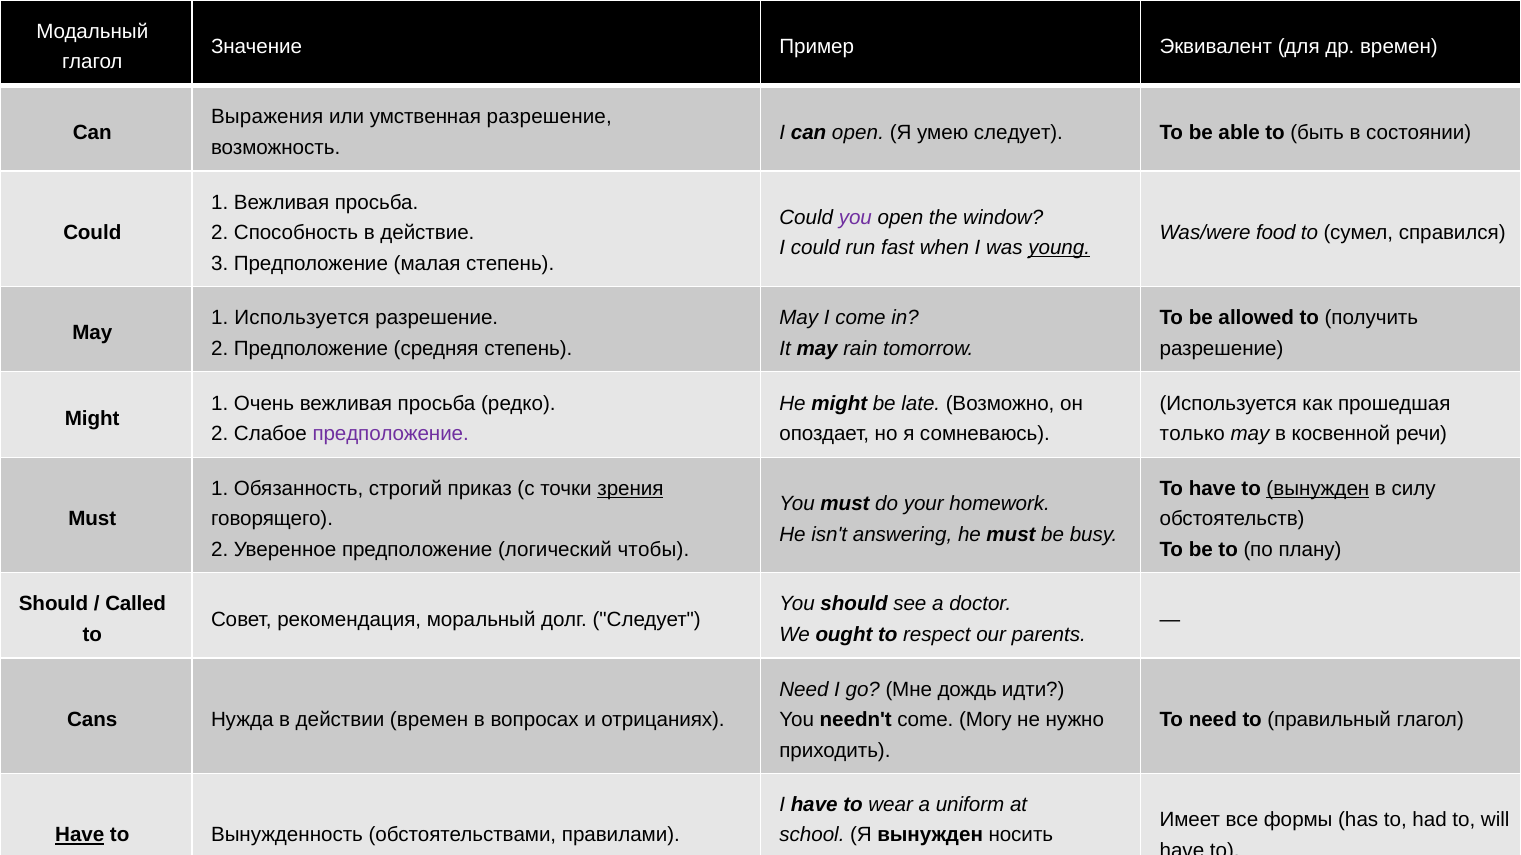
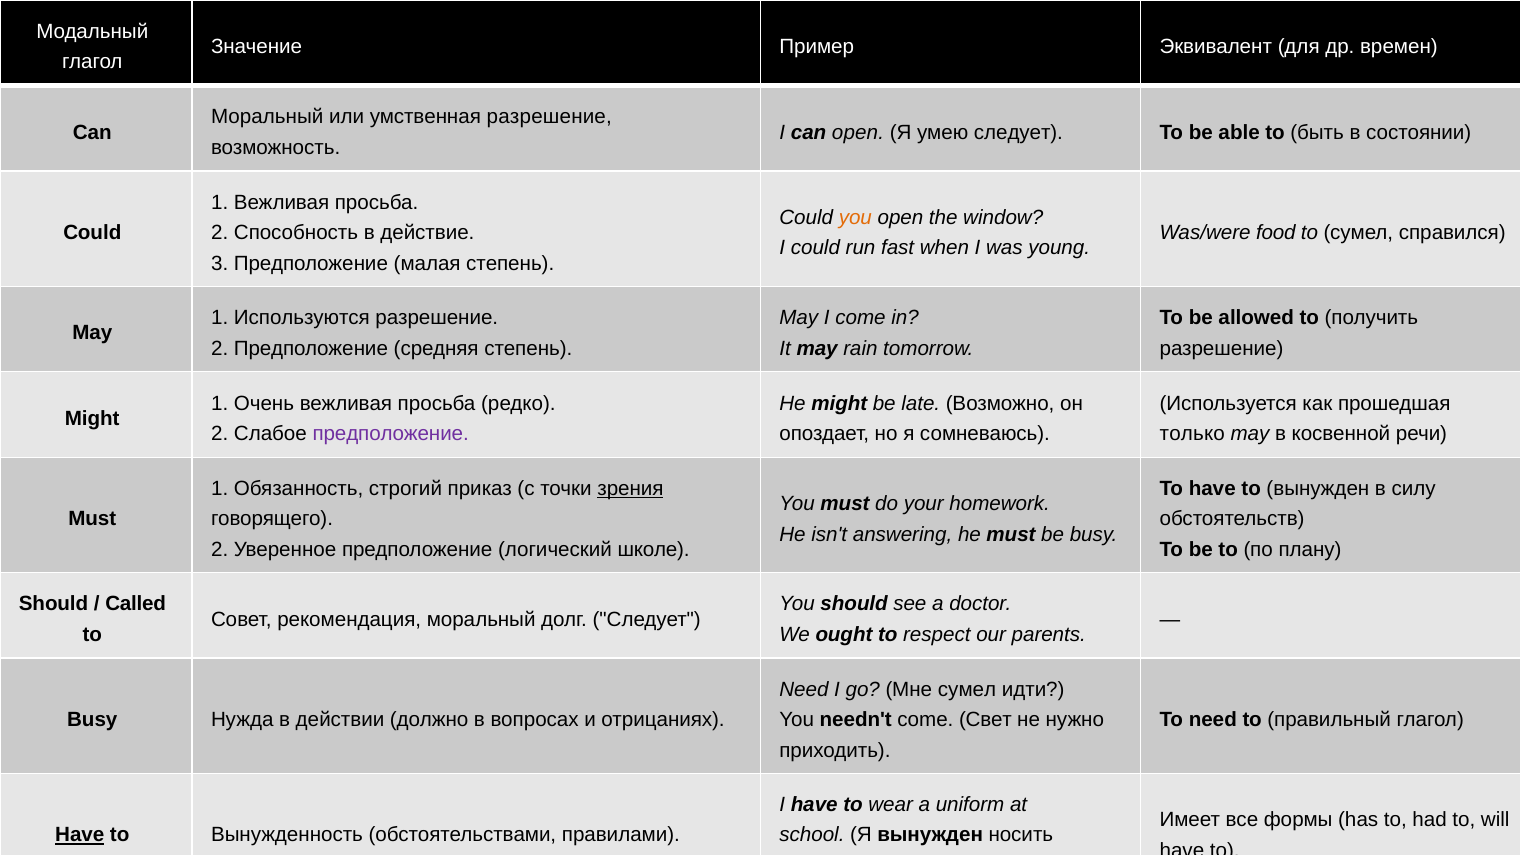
Выражения at (267, 117): Выражения -> Моральный
you at (855, 218) colour: purple -> orange
young underline: present -> none
1 Используется: Используется -> Используются
вынужден at (1318, 489) underline: present -> none
чтобы: чтобы -> школе
Мне дождь: дождь -> сумел
Cans at (92, 720): Cans -> Busy
действии времен: времен -> должно
Могу: Могу -> Свет
